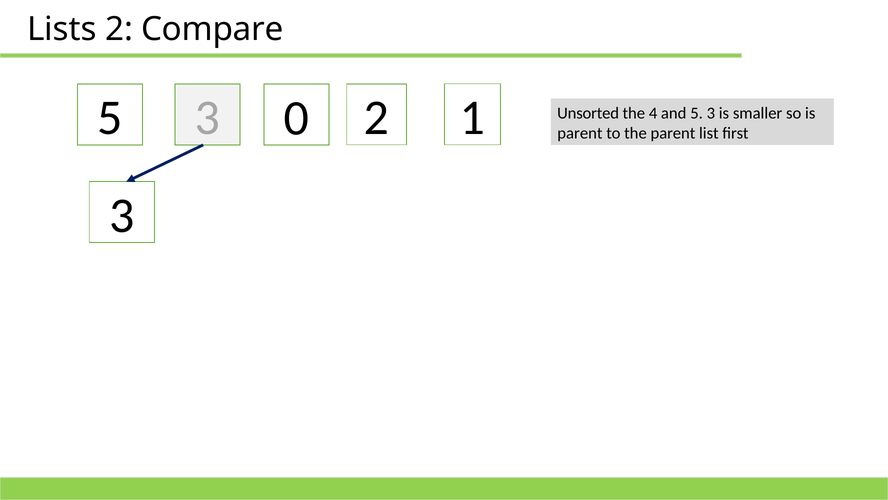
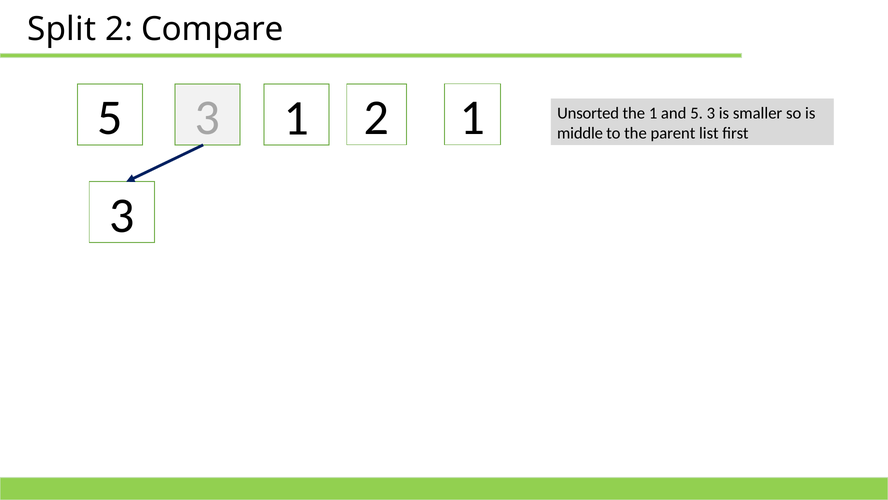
Lists: Lists -> Split
3 0: 0 -> 1
the 4: 4 -> 1
parent at (580, 133): parent -> middle
